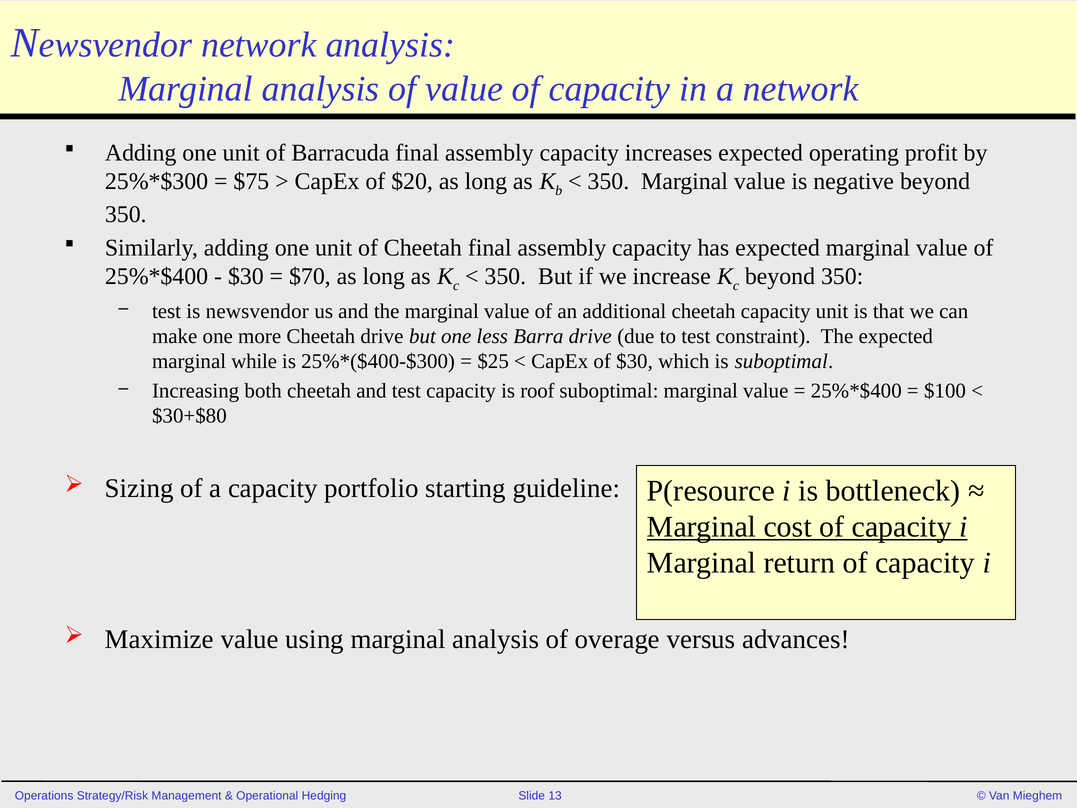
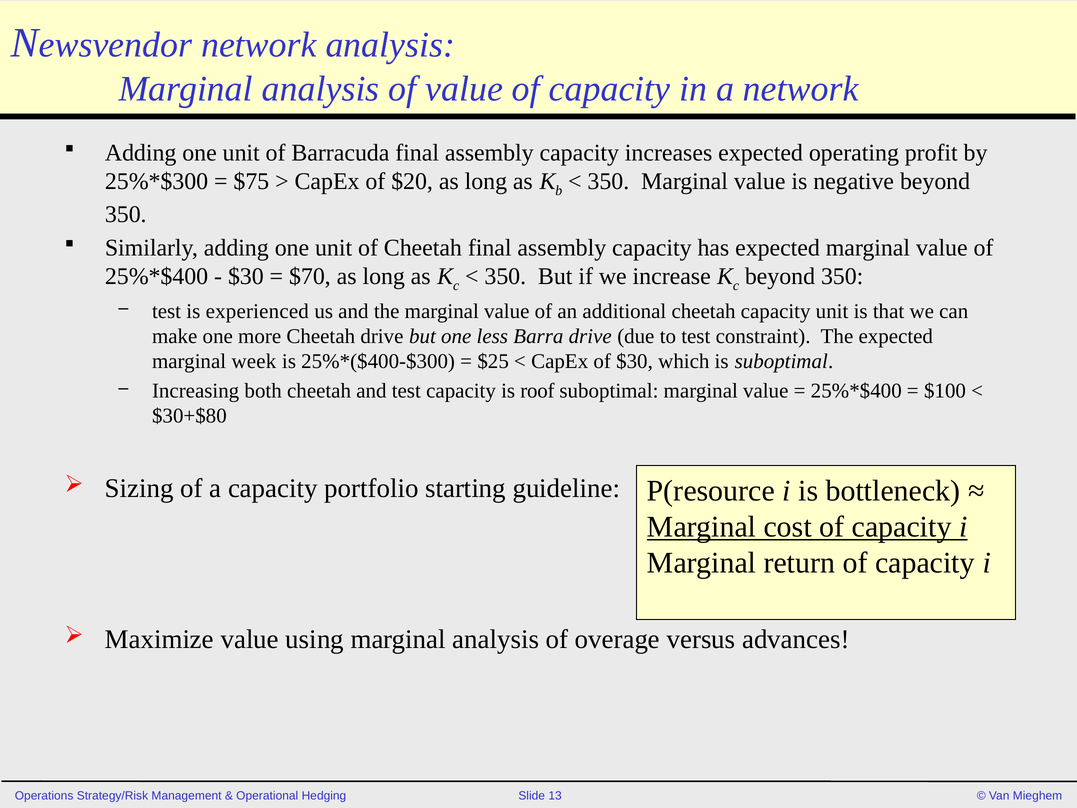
newsvendor: newsvendor -> experienced
while: while -> week
